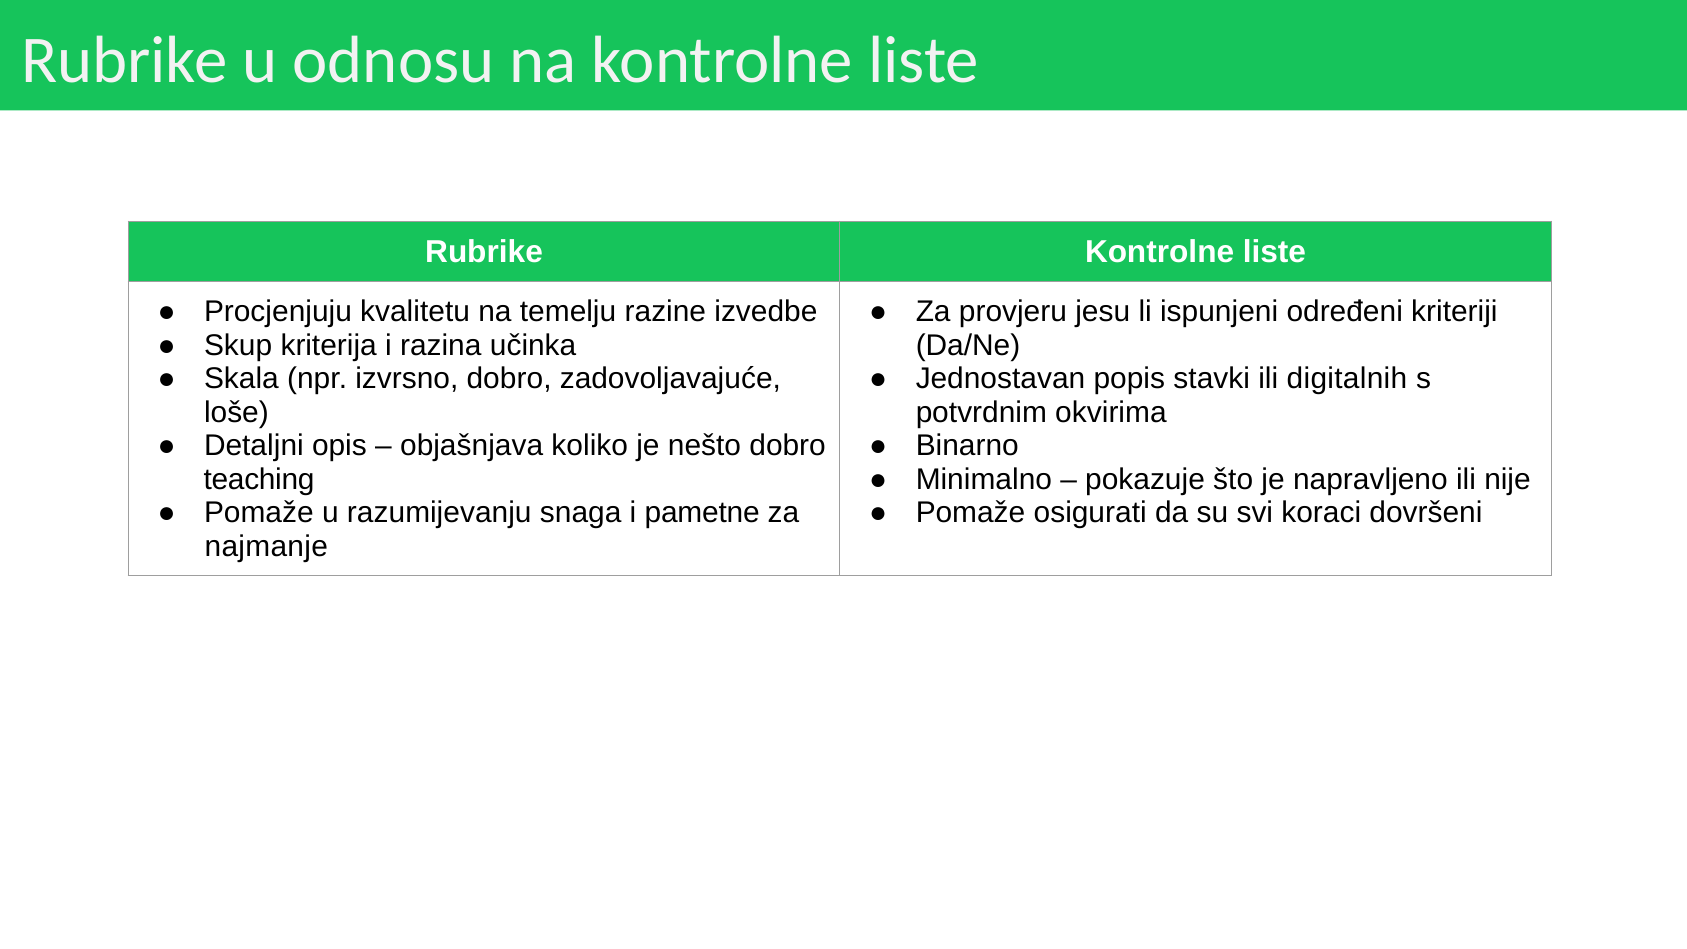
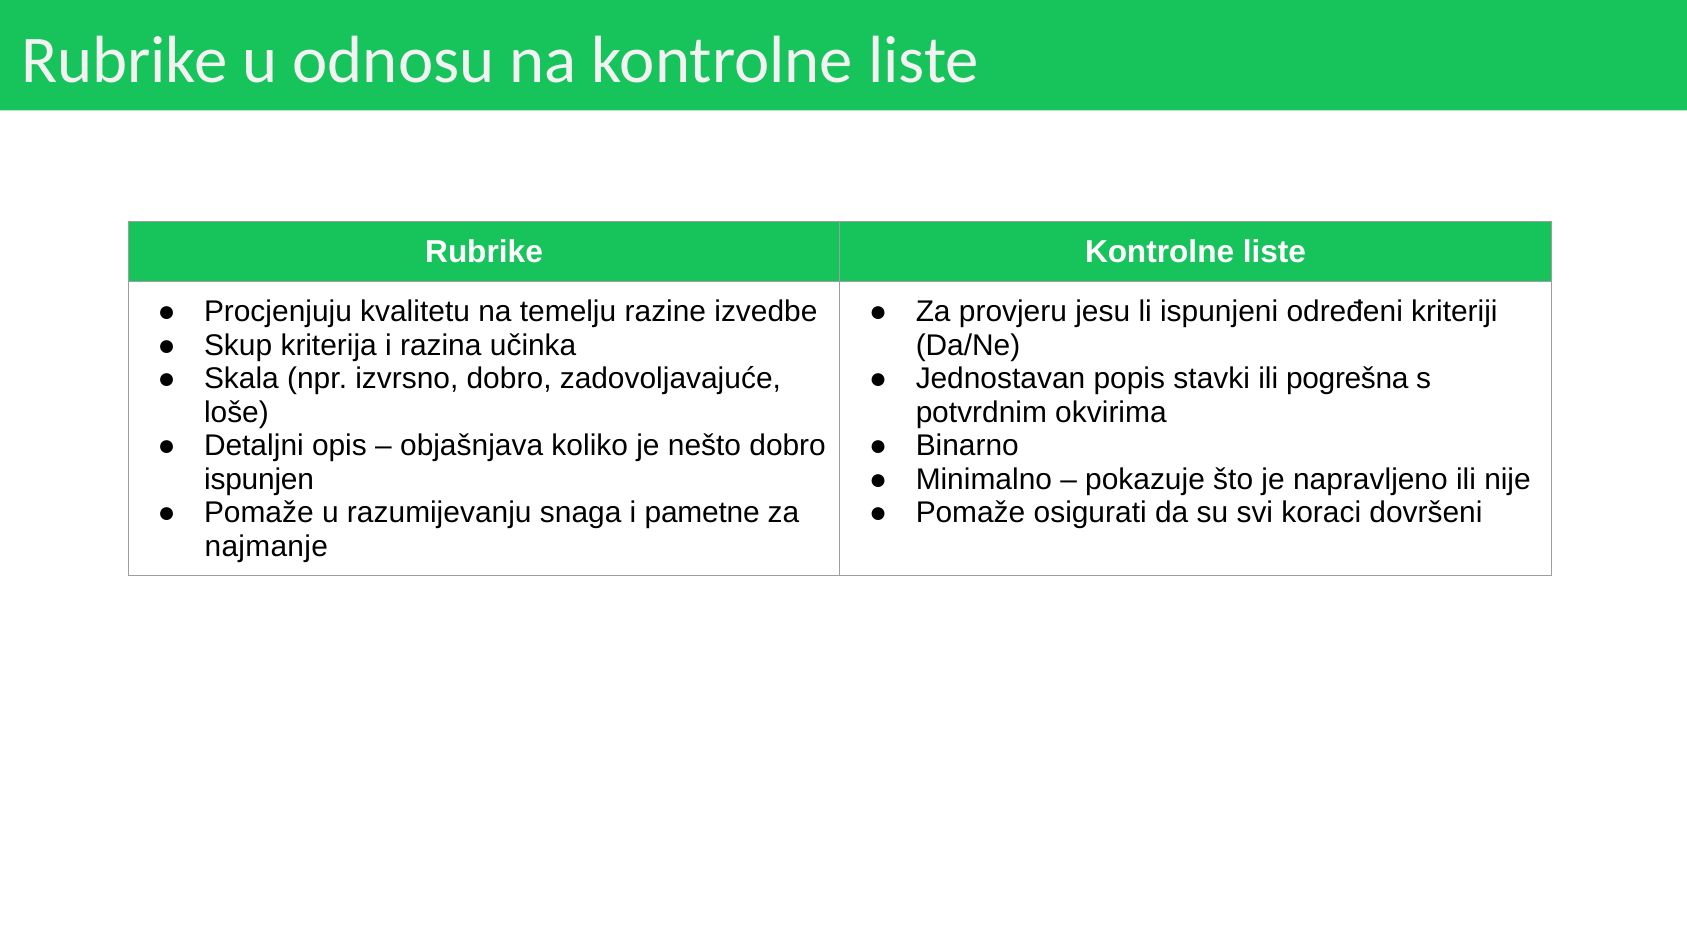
digitalnih: digitalnih -> pogrešna
teaching: teaching -> ispunjen
